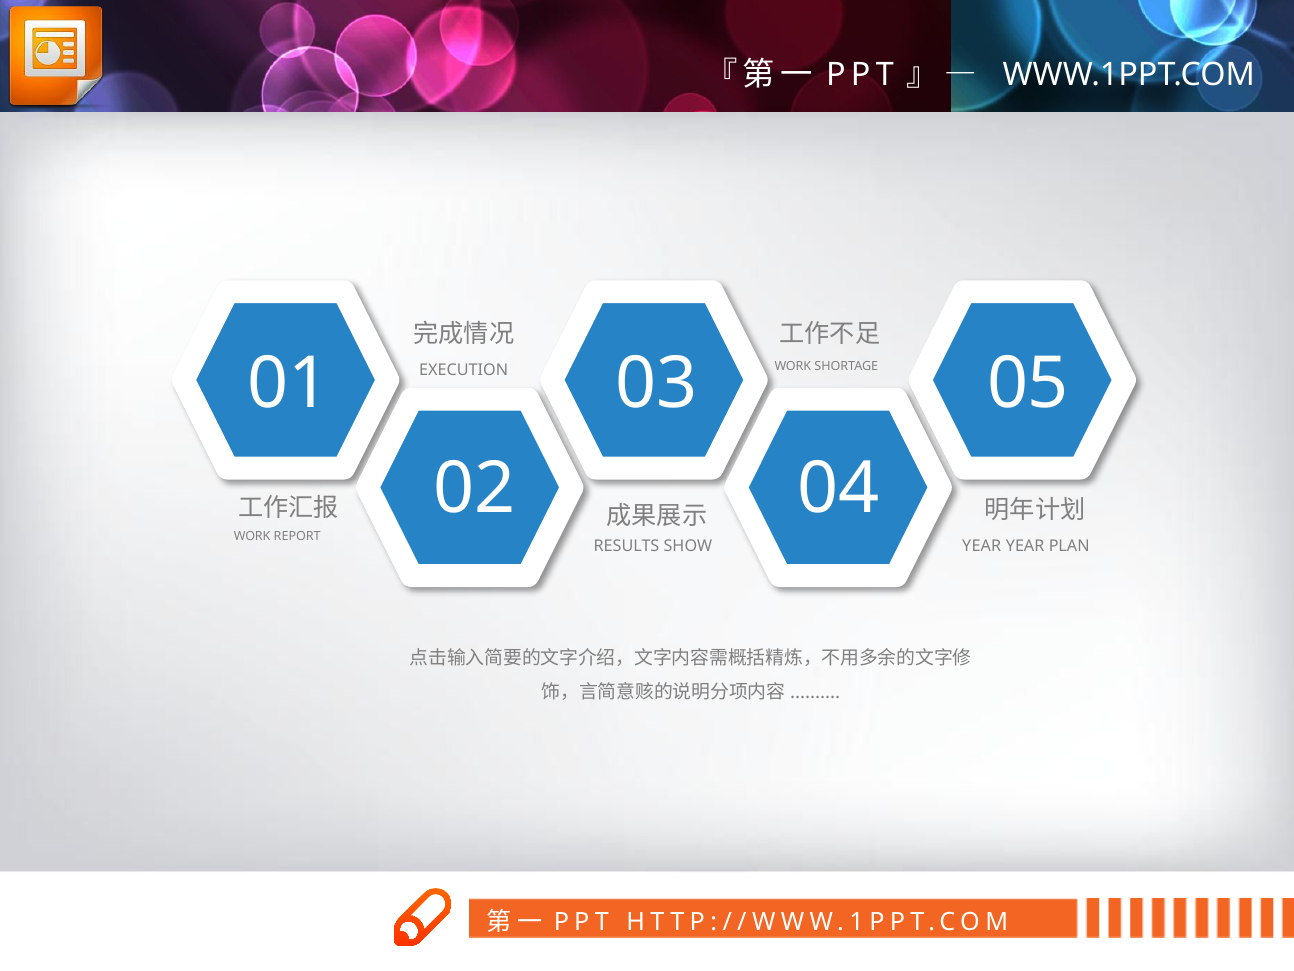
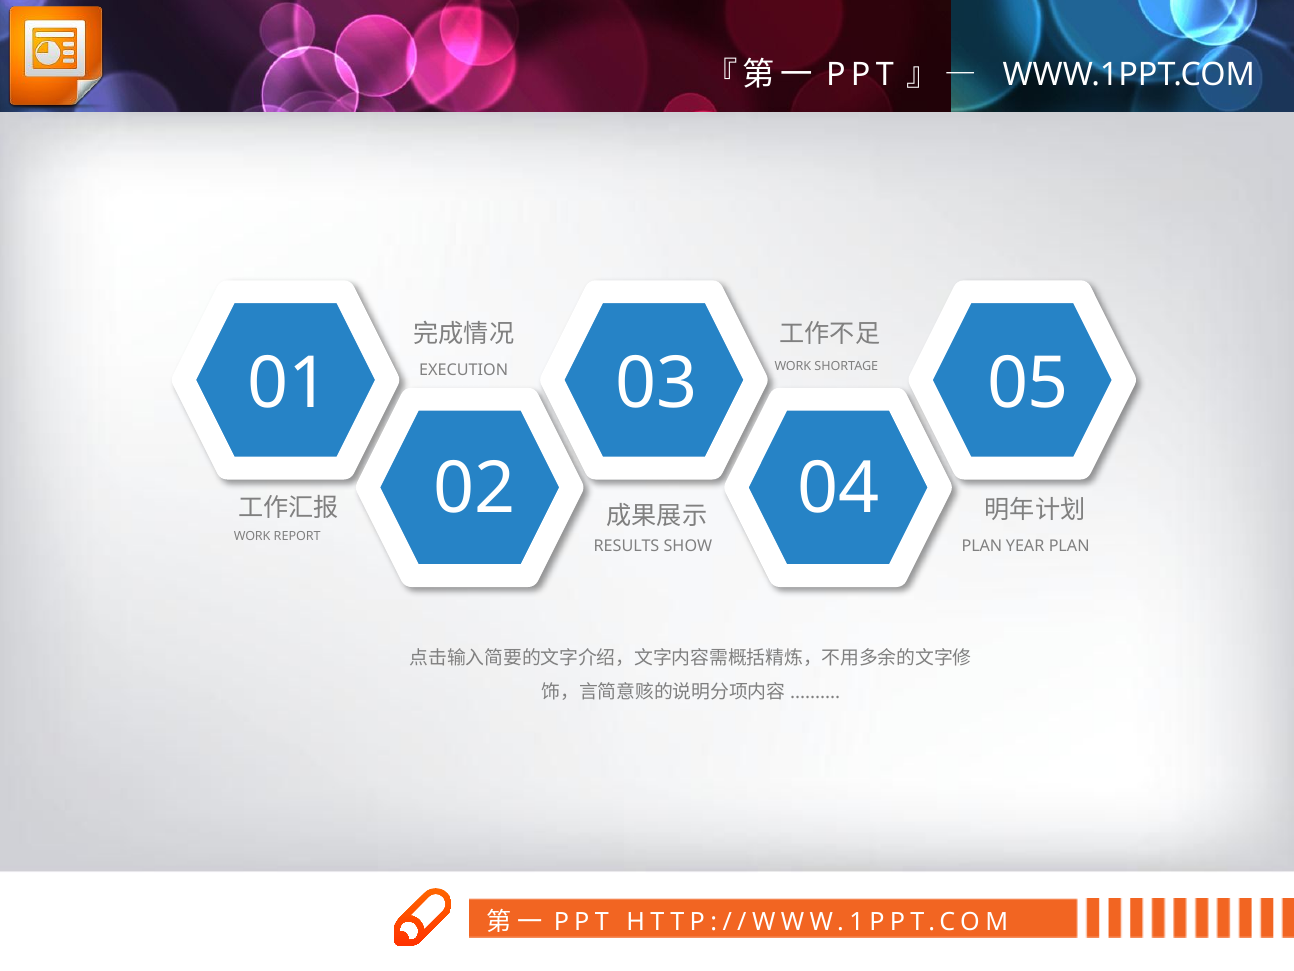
YEAR at (982, 546): YEAR -> PLAN
